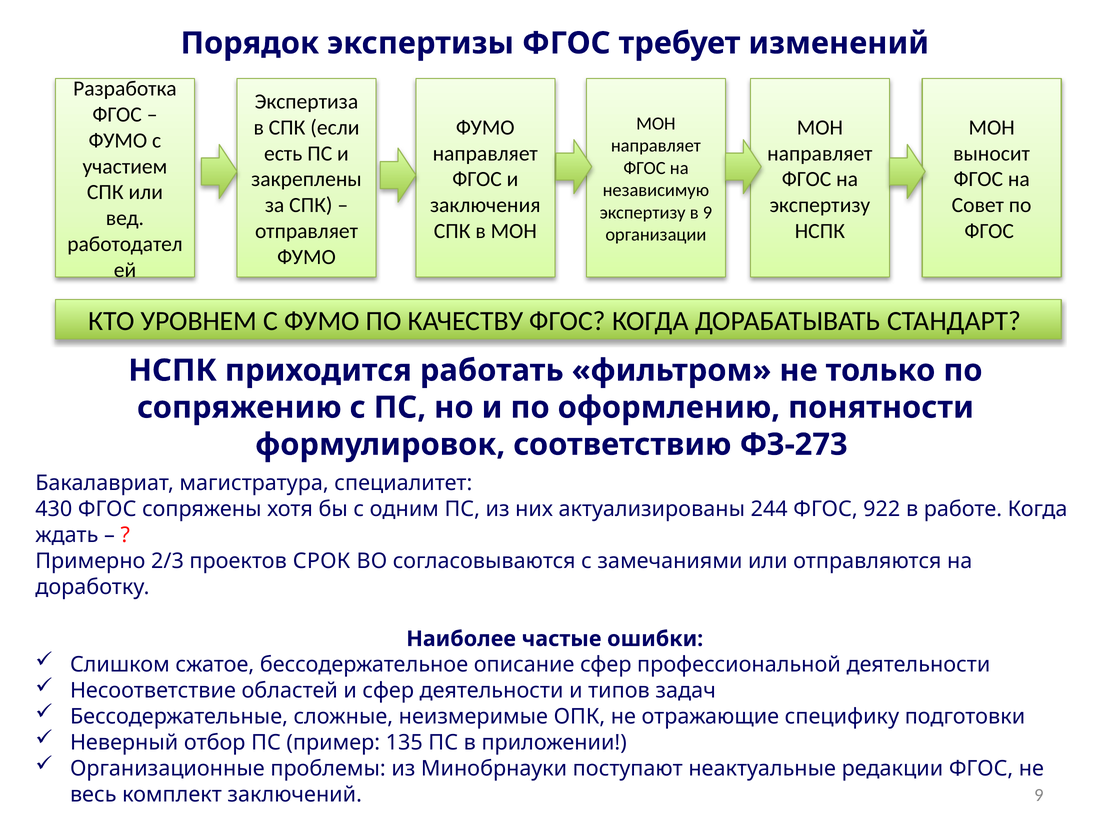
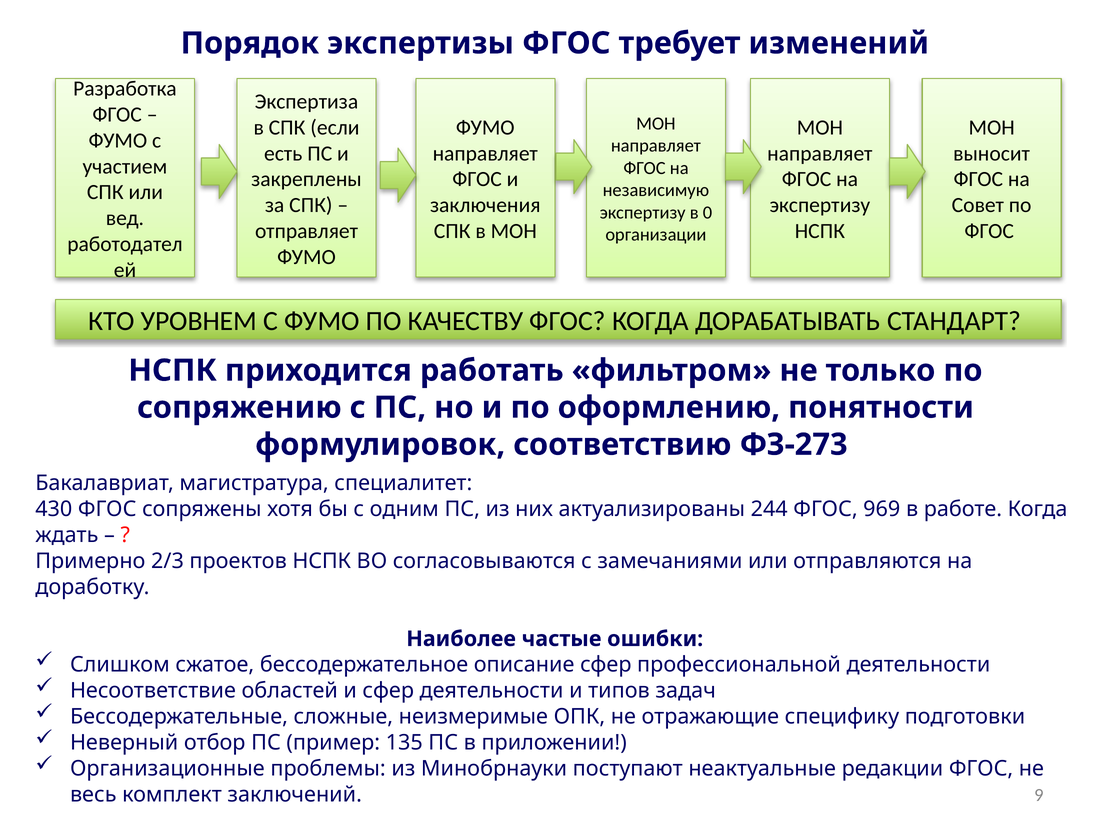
в 9: 9 -> 0
922: 922 -> 969
проектов СРОК: СРОК -> НСПК
